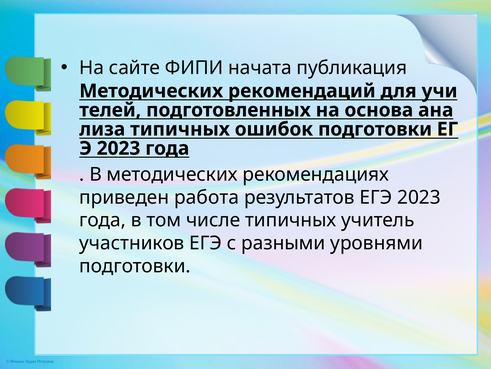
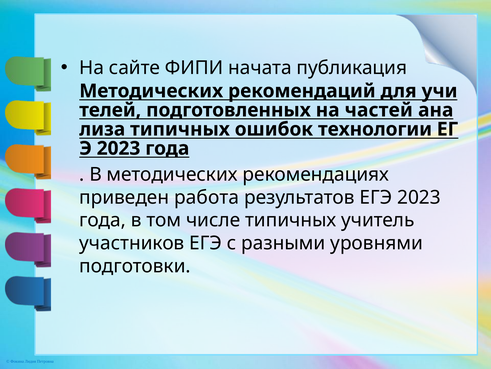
основа: основа -> частей
ошибок подготовки: подготовки -> технологии
